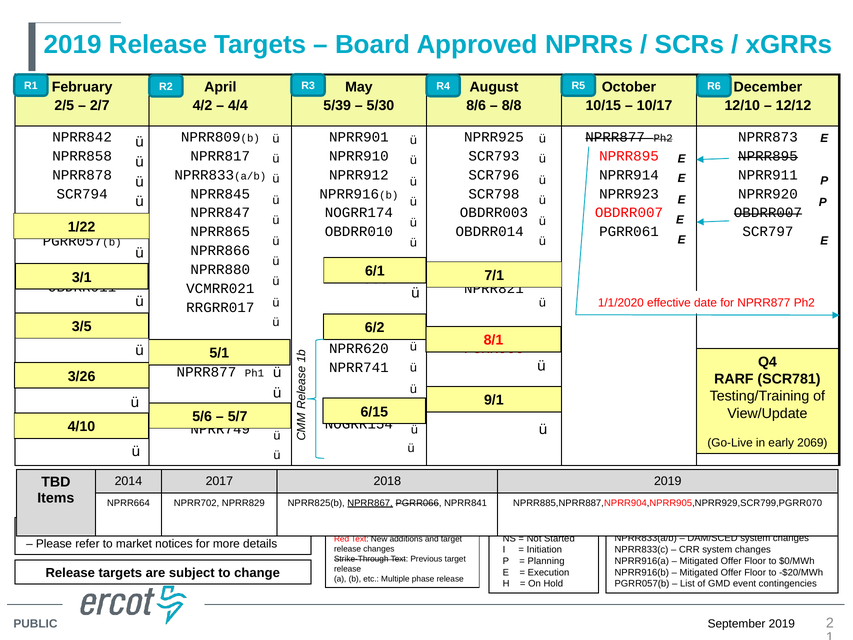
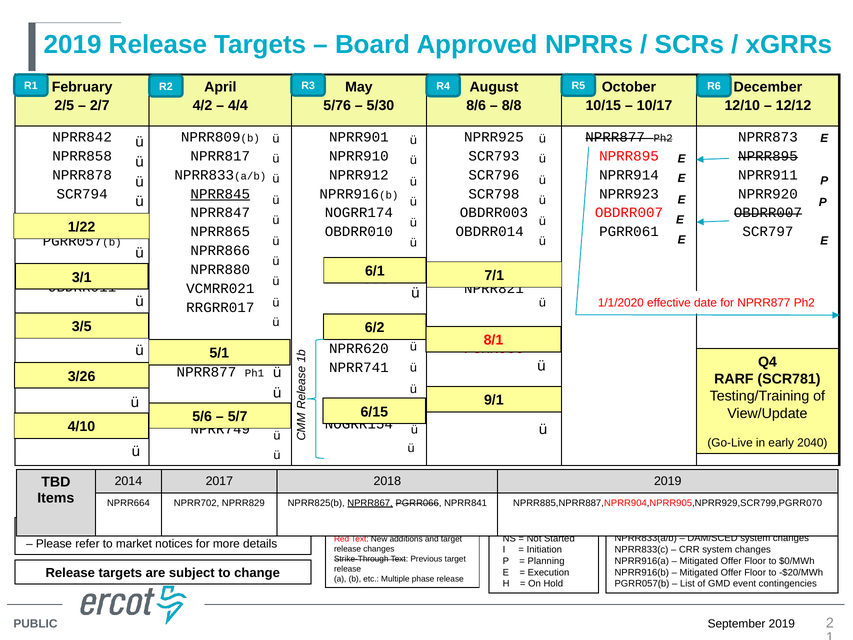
5/39: 5/39 -> 5/76
NPRR845 underline: none -> present
2069: 2069 -> 2040
